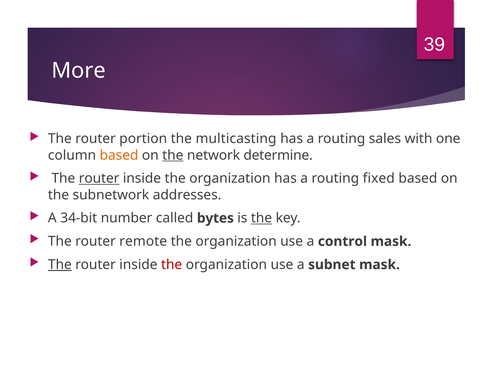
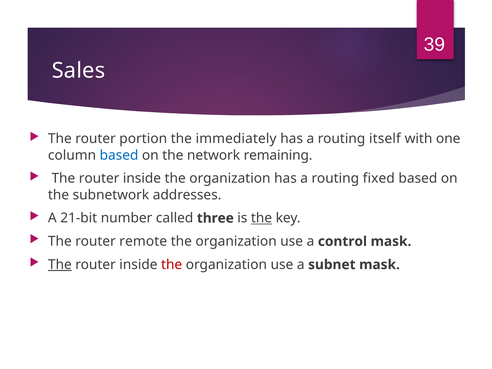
More: More -> Sales
multicasting: multicasting -> immediately
sales: sales -> itself
based at (119, 155) colour: orange -> blue
the at (173, 155) underline: present -> none
determine: determine -> remaining
router at (99, 178) underline: present -> none
34-bit: 34-bit -> 21-bit
bytes: bytes -> three
